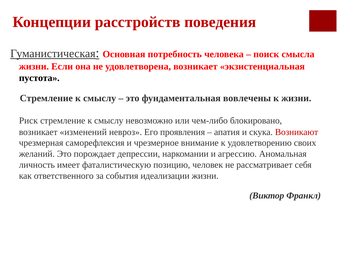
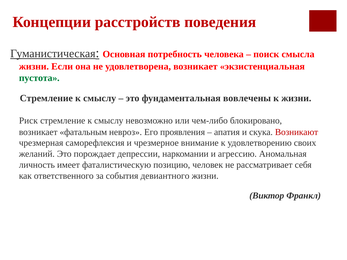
пустота colour: black -> green
изменений: изменений -> фатальным
идеализации: идеализации -> девиантного
